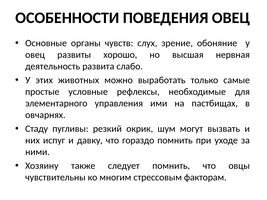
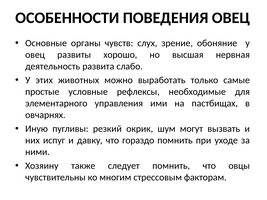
Стаду: Стаду -> Иную
